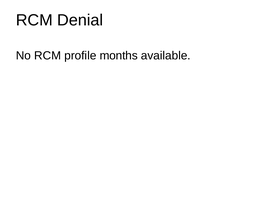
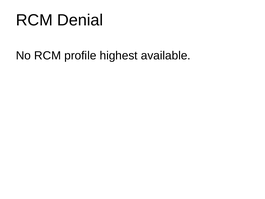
months: months -> highest
